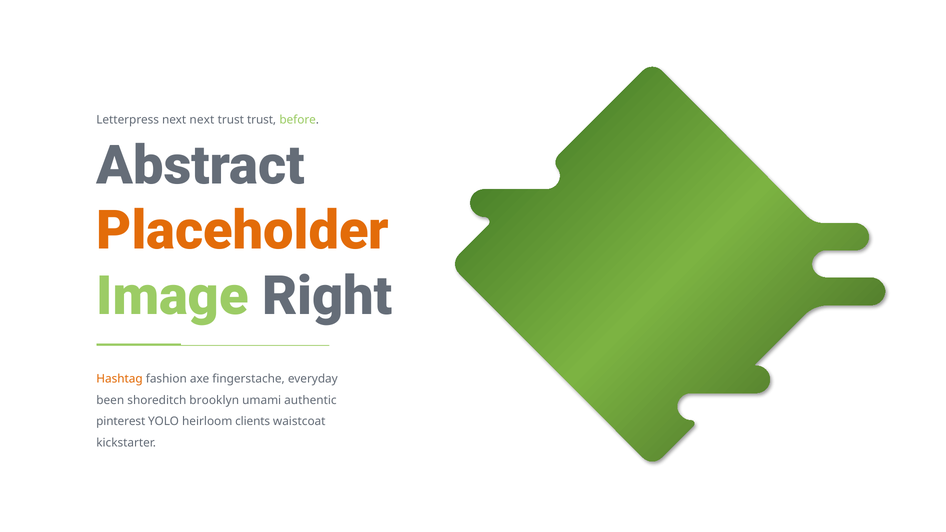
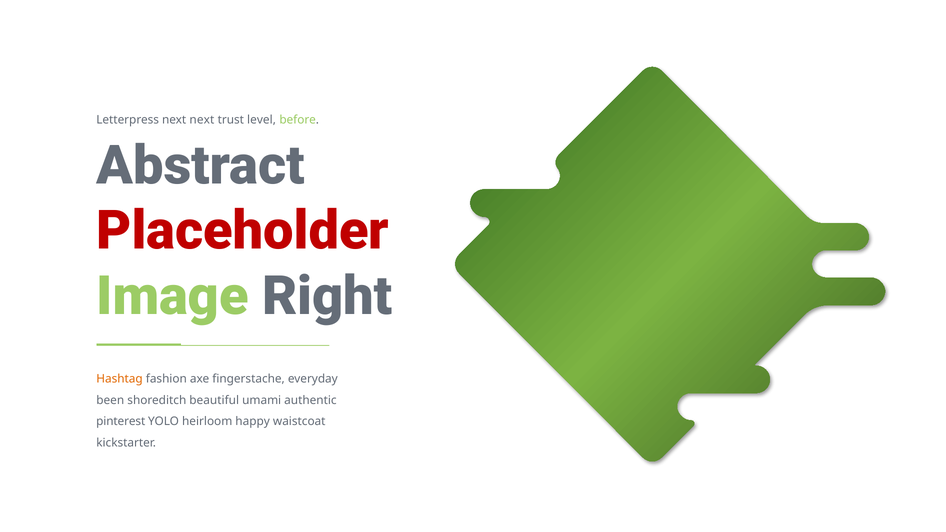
trust trust: trust -> level
Placeholder colour: orange -> red
brooklyn: brooklyn -> beautiful
clients: clients -> happy
